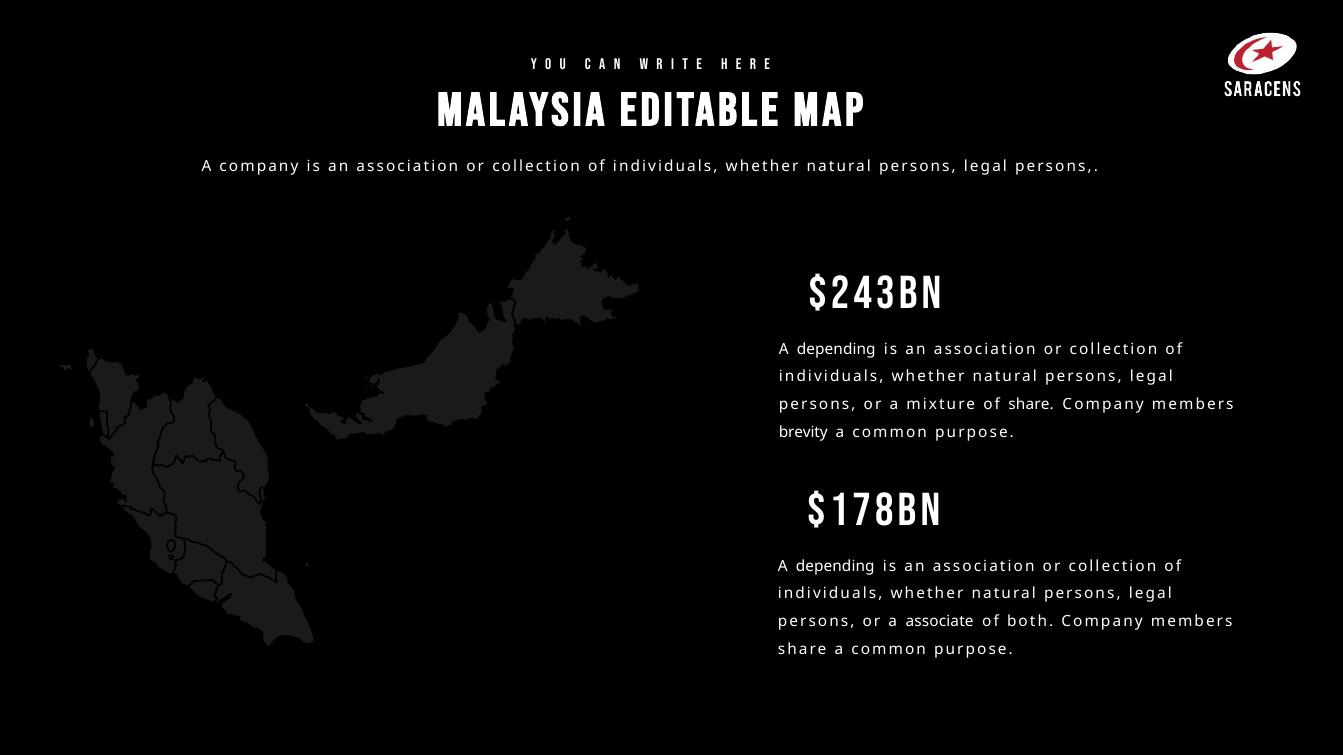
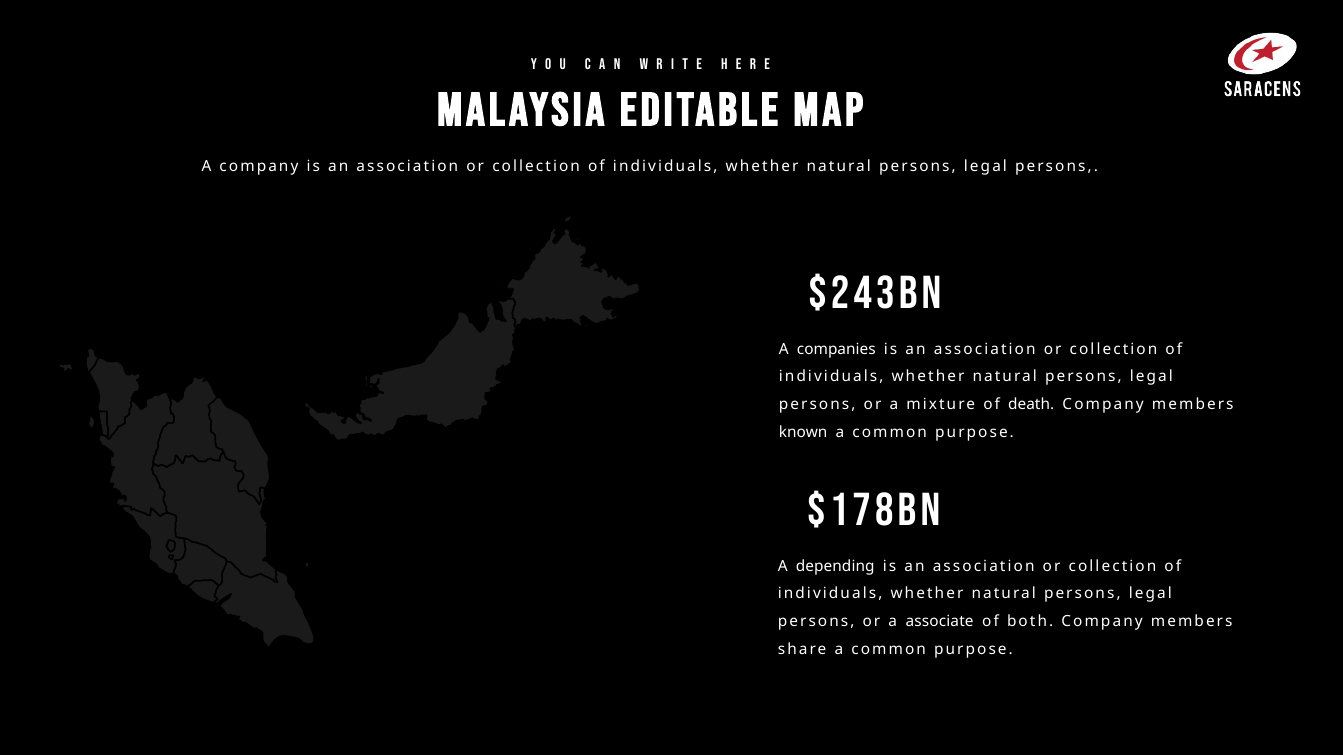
depending at (836, 349): depending -> companies
of share: share -> death
brevity: brevity -> known
